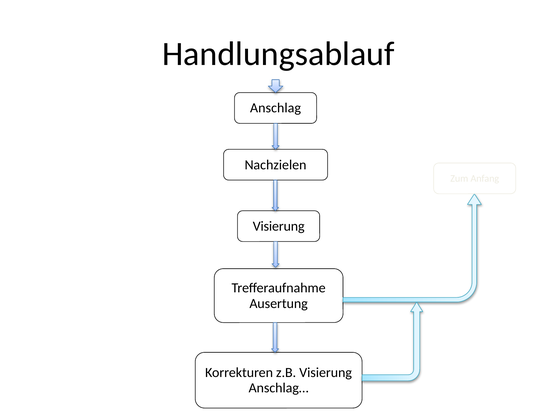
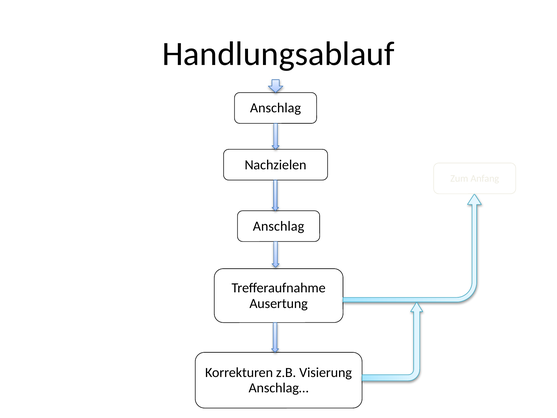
Visierung at (279, 226): Visierung -> Anschlag
